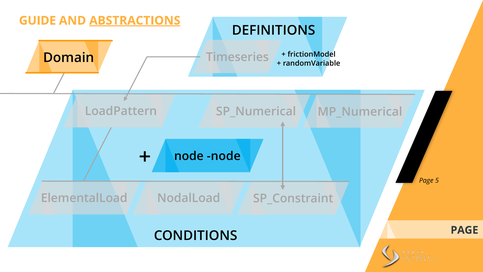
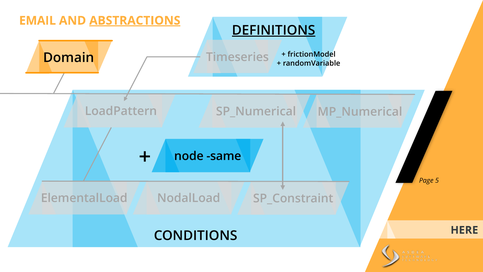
GUIDE: GUIDE -> EMAIL
DEFINITIONS underline: none -> present
node node: node -> same
PAGE at (464, 230): PAGE -> HERE
